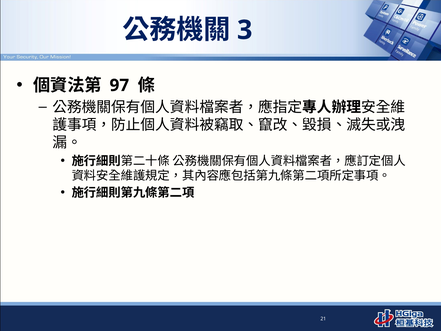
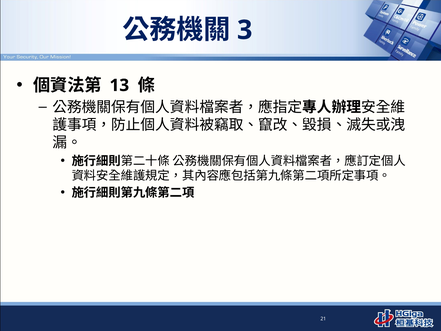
97: 97 -> 13
